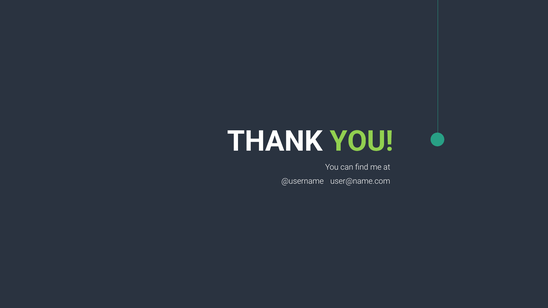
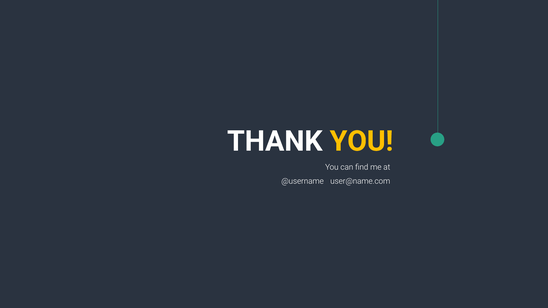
YOU at (361, 141) colour: light green -> yellow
